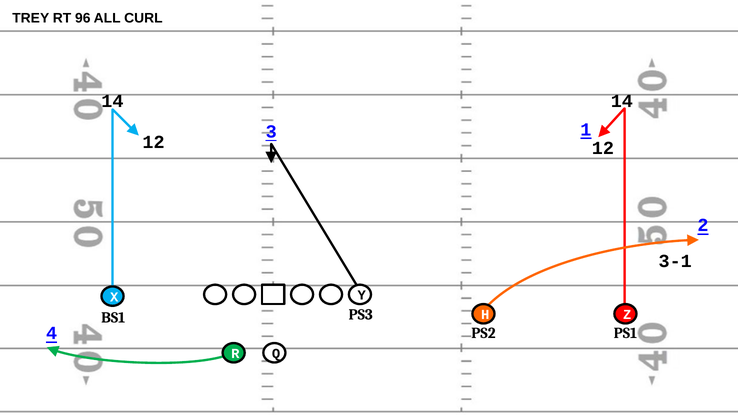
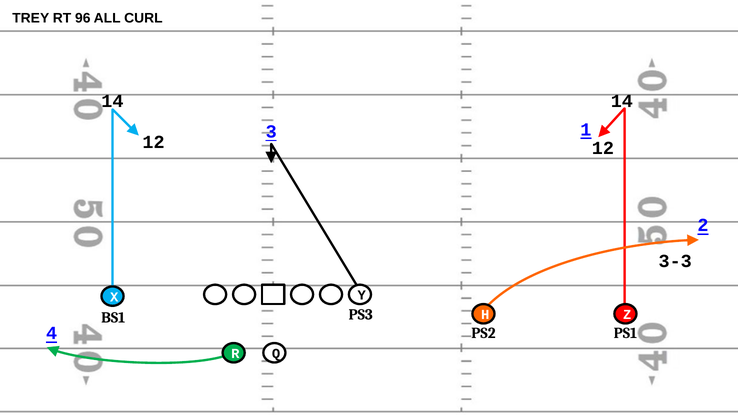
3-1: 3-1 -> 3-3
